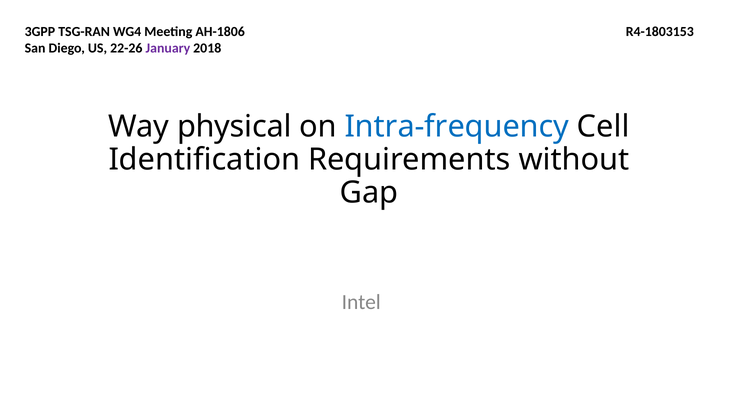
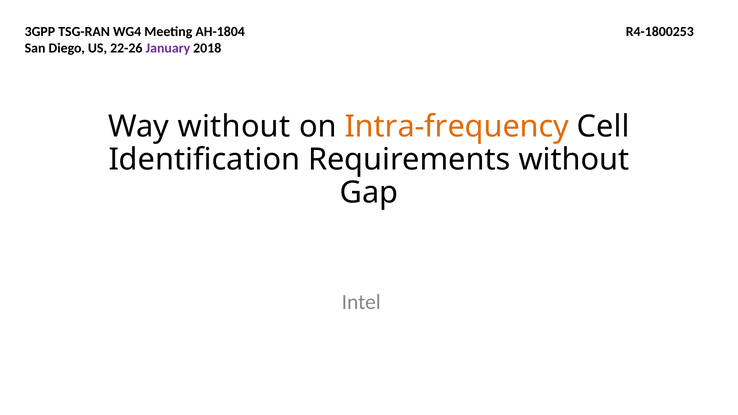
AH-1806: AH-1806 -> AH-1804
R4-1803153: R4-1803153 -> R4-1800253
Way physical: physical -> without
Intra-frequency colour: blue -> orange
